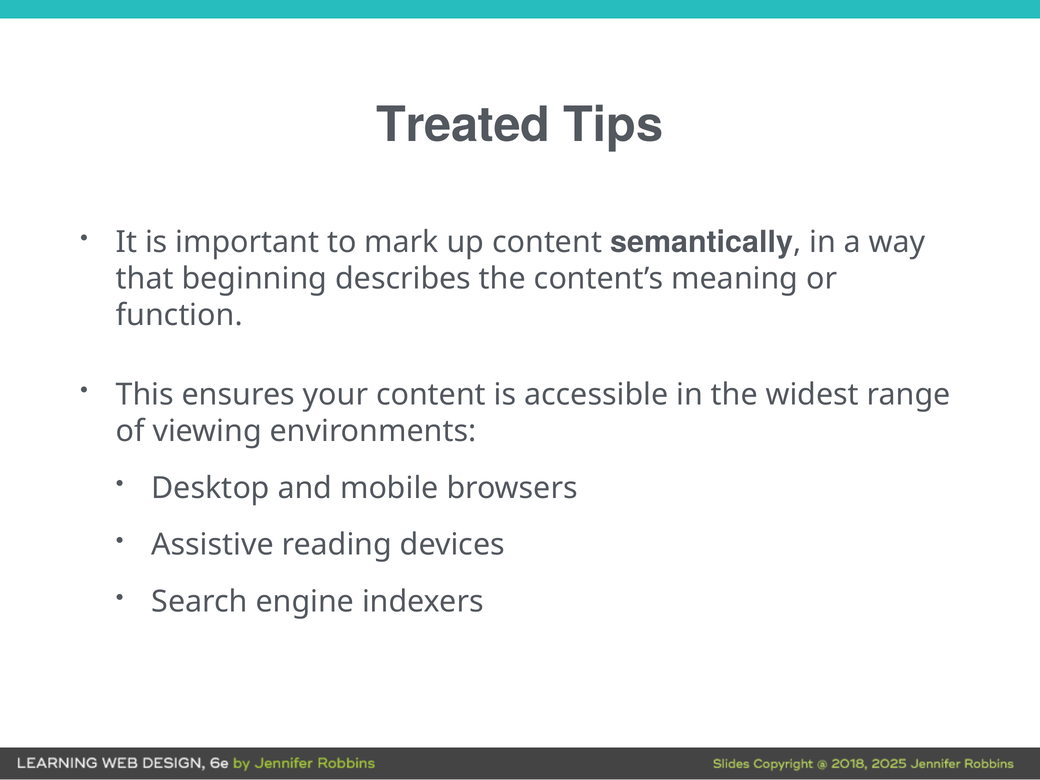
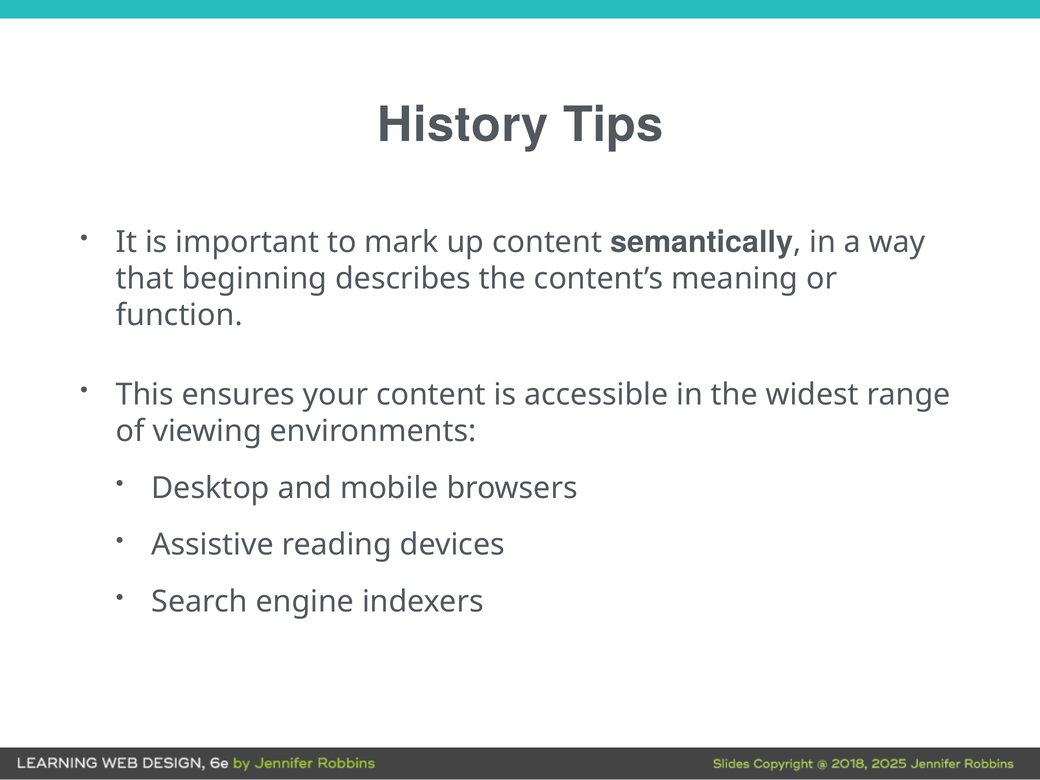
Treated: Treated -> History
